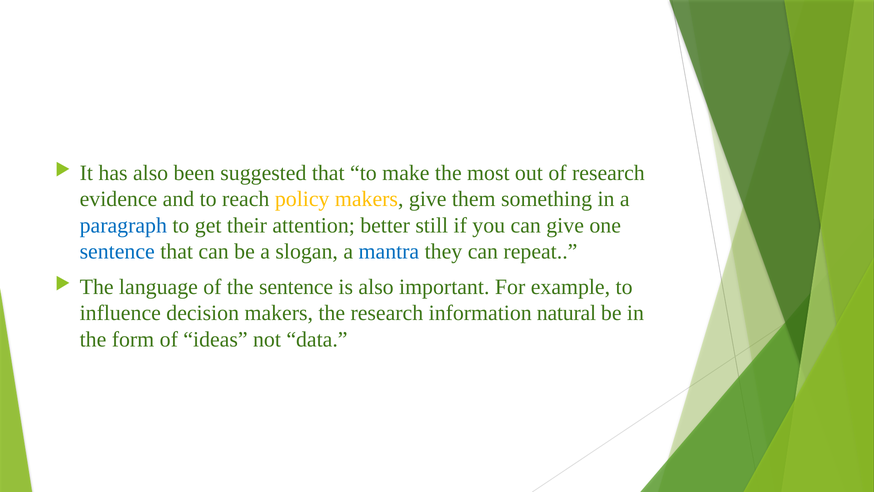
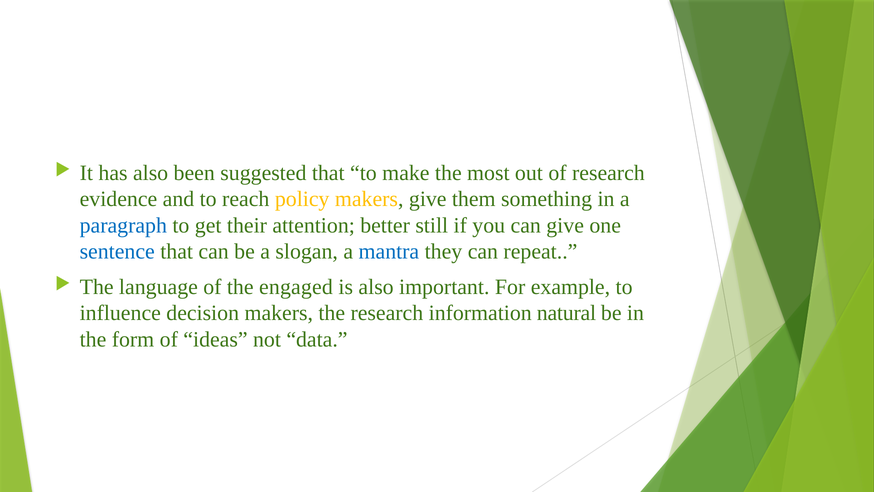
the sentence: sentence -> engaged
